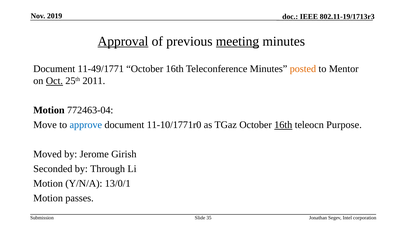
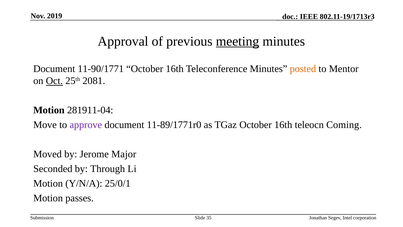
Approval underline: present -> none
11-49/1771: 11-49/1771 -> 11-90/1771
2011: 2011 -> 2081
772463-04: 772463-04 -> 281911-04
approve colour: blue -> purple
11-10/1771r0: 11-10/1771r0 -> 11-89/1771r0
16th at (283, 125) underline: present -> none
Purpose: Purpose -> Coming
Girish: Girish -> Major
13/0/1: 13/0/1 -> 25/0/1
